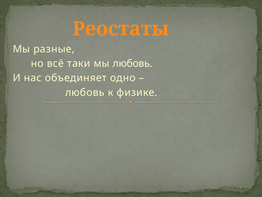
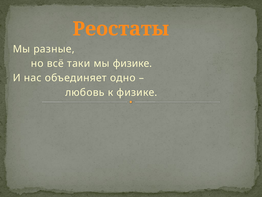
мы любовь: любовь -> физике
